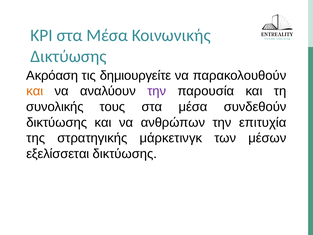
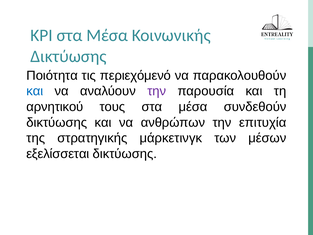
Ακρόαση: Ακρόαση -> Ποιότητα
δημιουργείτε: δημιουργείτε -> περιεχόμενό
και at (35, 91) colour: orange -> blue
συνολικής: συνολικής -> αρνητικού
